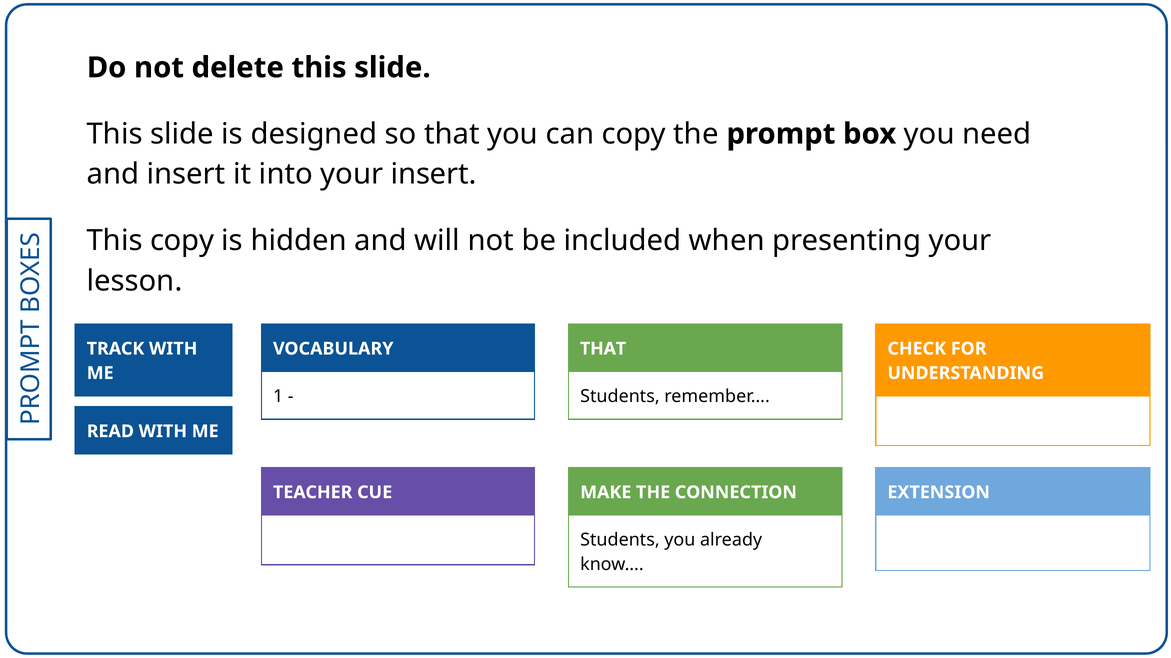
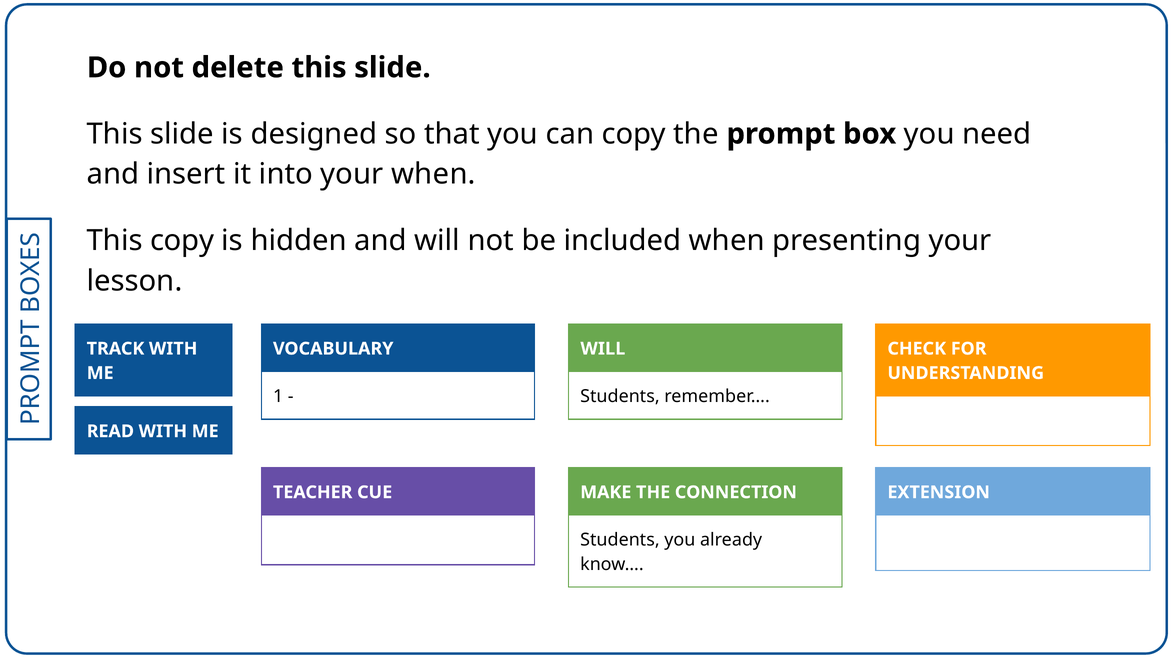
your insert: insert -> when
THAT at (603, 349): THAT -> WILL
